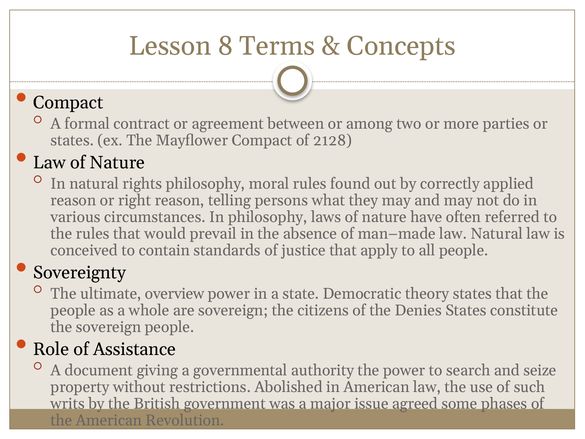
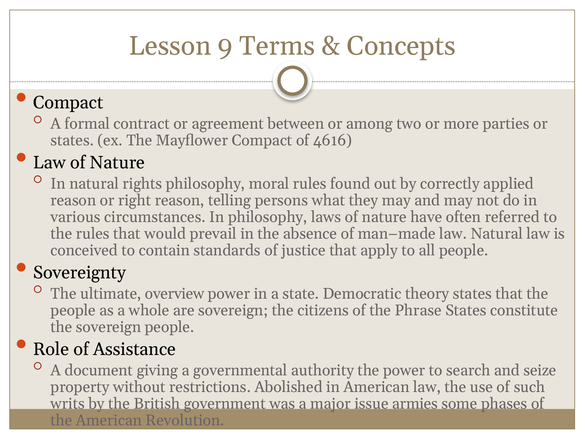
8: 8 -> 9
2128: 2128 -> 4616
Denies: Denies -> Phrase
agreed: agreed -> armies
